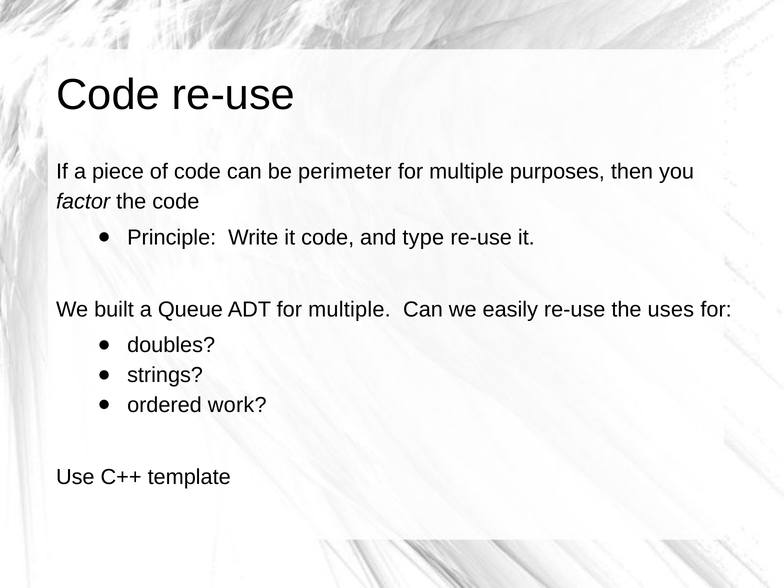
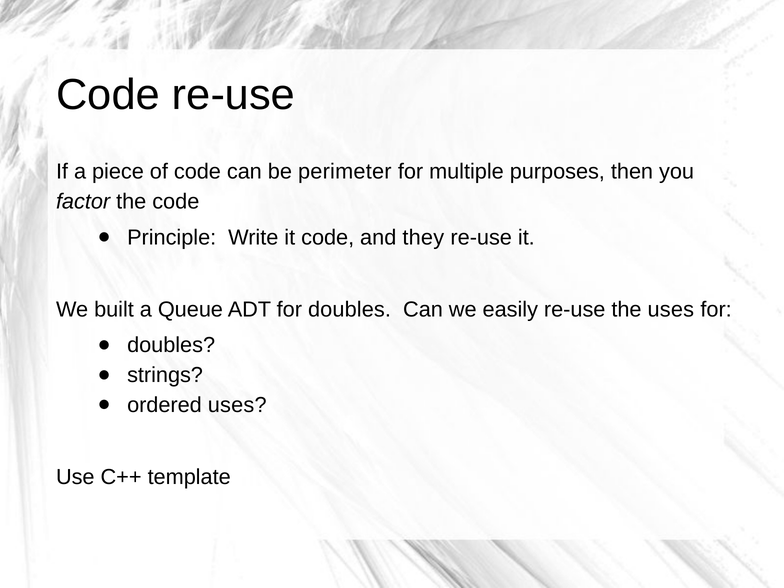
type: type -> they
ADT for multiple: multiple -> doubles
ordered work: work -> uses
